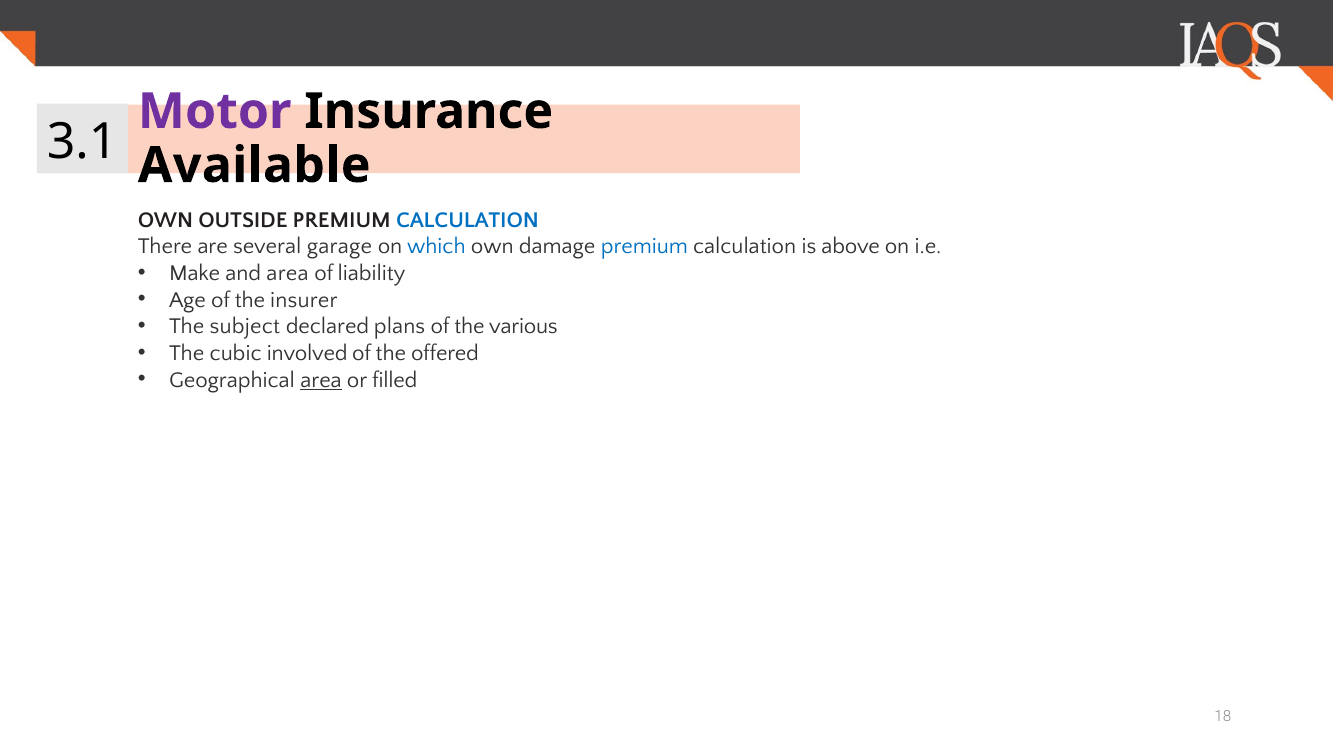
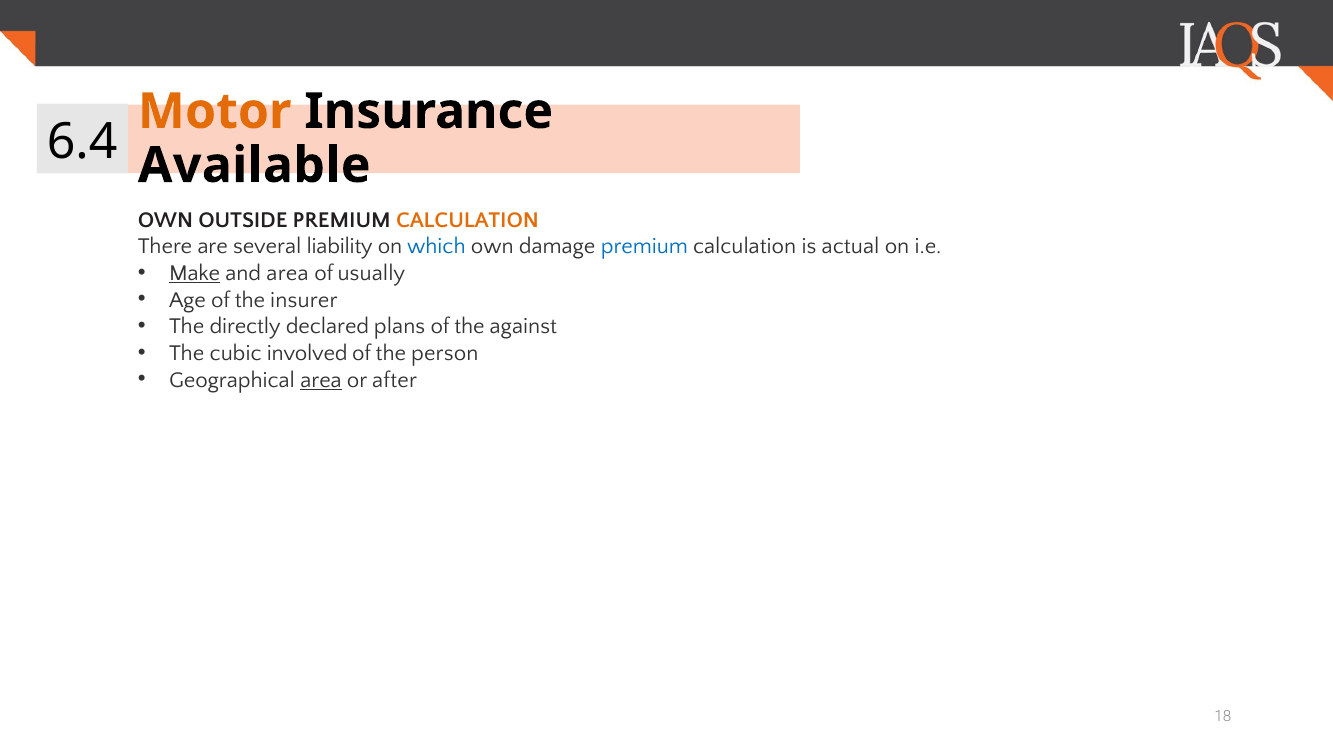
Motor colour: purple -> orange
3.1: 3.1 -> 6.4
CALCULATION at (467, 220) colour: blue -> orange
garage: garage -> liability
above: above -> actual
Make underline: none -> present
liability: liability -> usually
subject: subject -> directly
various: various -> against
offered: offered -> person
filled: filled -> after
